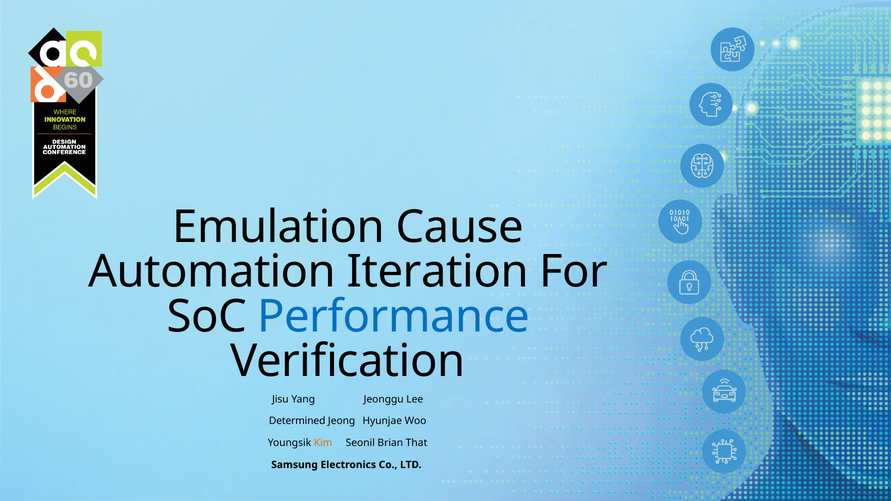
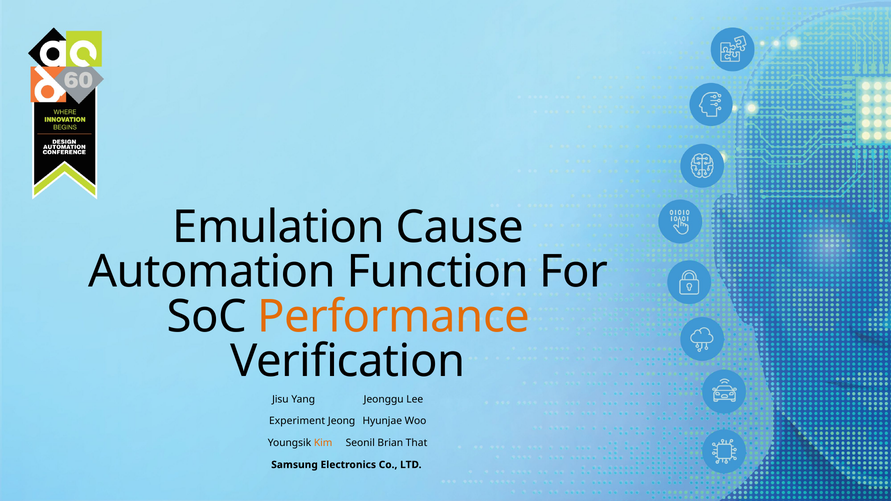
Iteration: Iteration -> Function
Performance colour: blue -> orange
Determined: Determined -> Experiment
